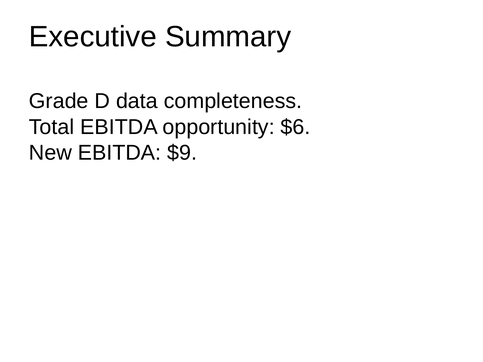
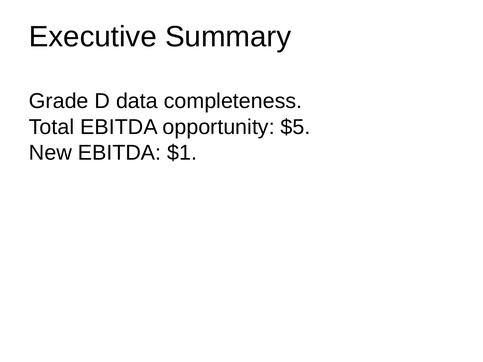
$6: $6 -> $5
$9: $9 -> $1
